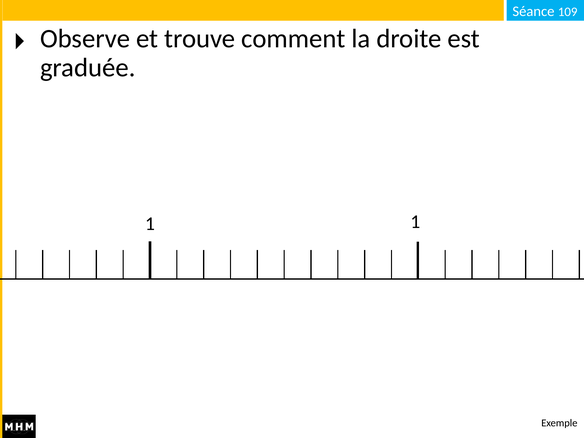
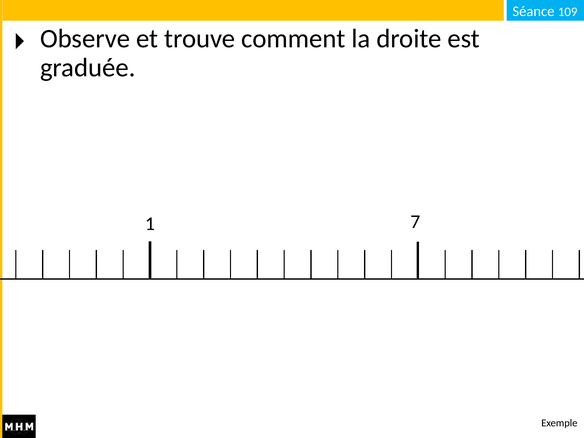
1 1: 1 -> 7
